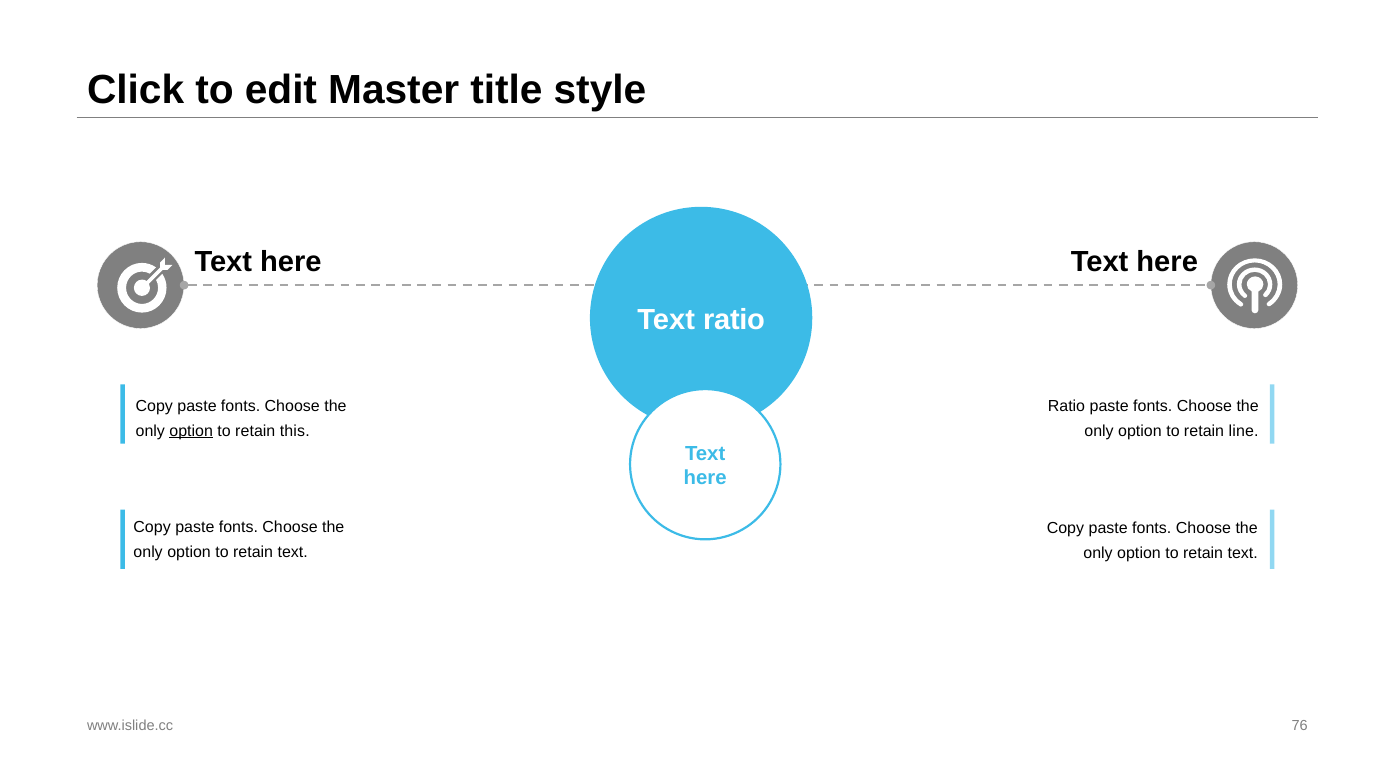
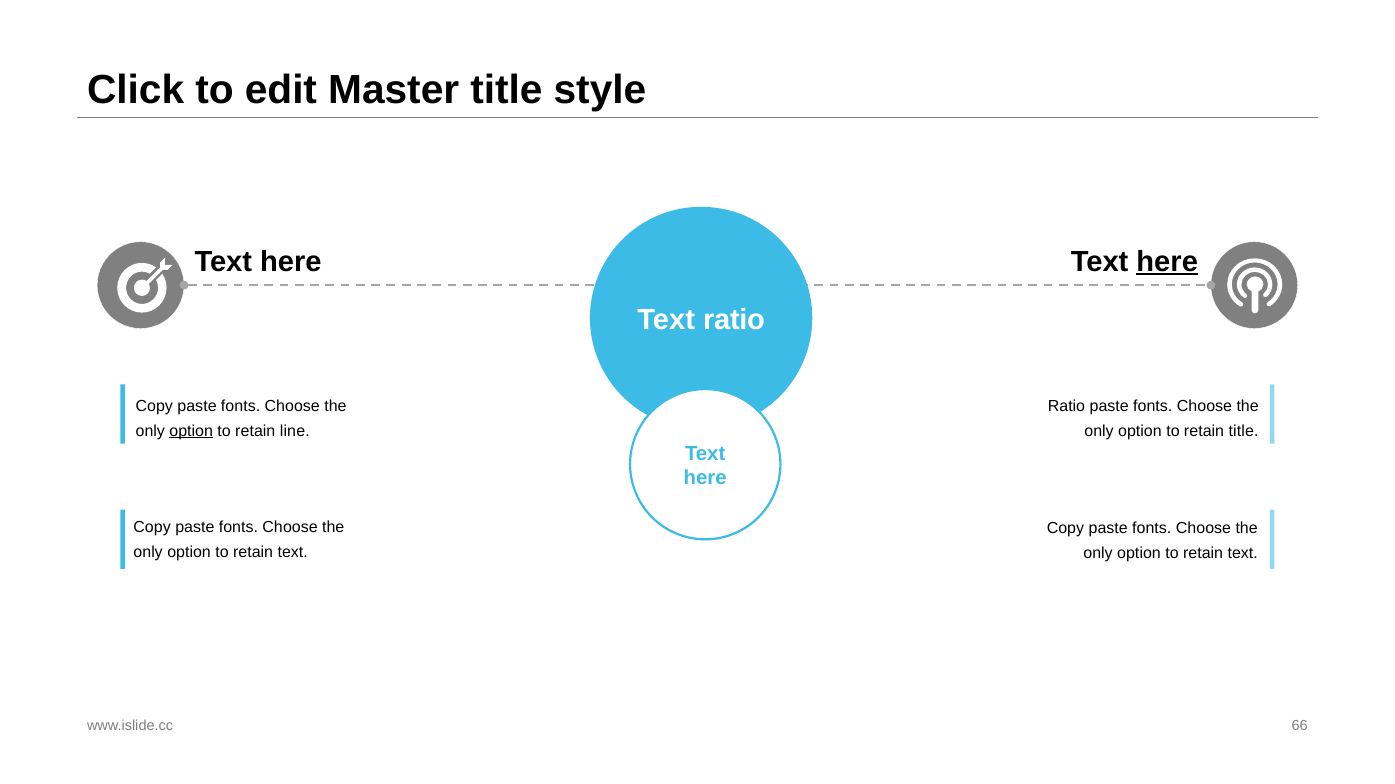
here at (1167, 262) underline: none -> present
this: this -> line
retain line: line -> title
76: 76 -> 66
